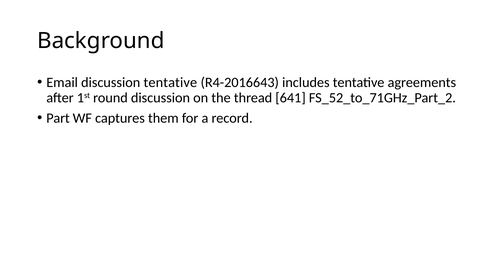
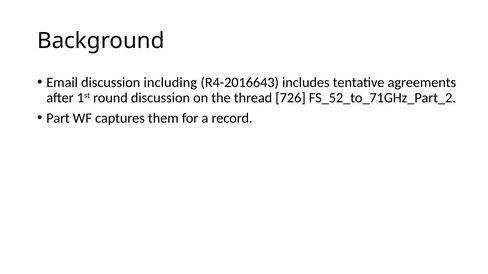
discussion tentative: tentative -> including
641: 641 -> 726
